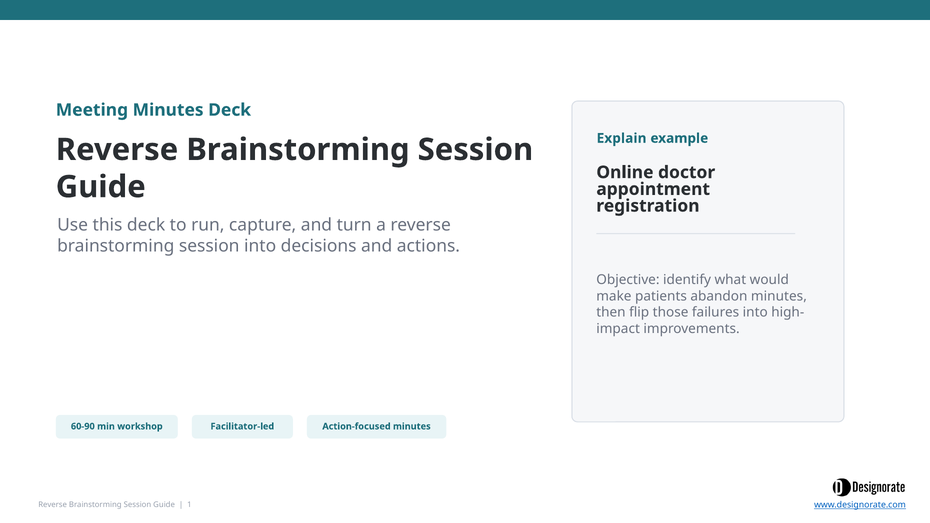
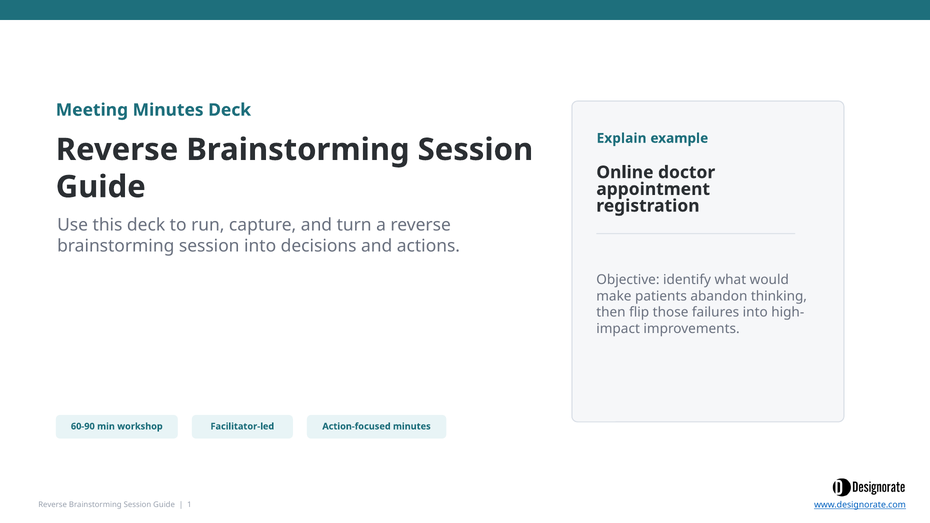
abandon minutes: minutes -> thinking
